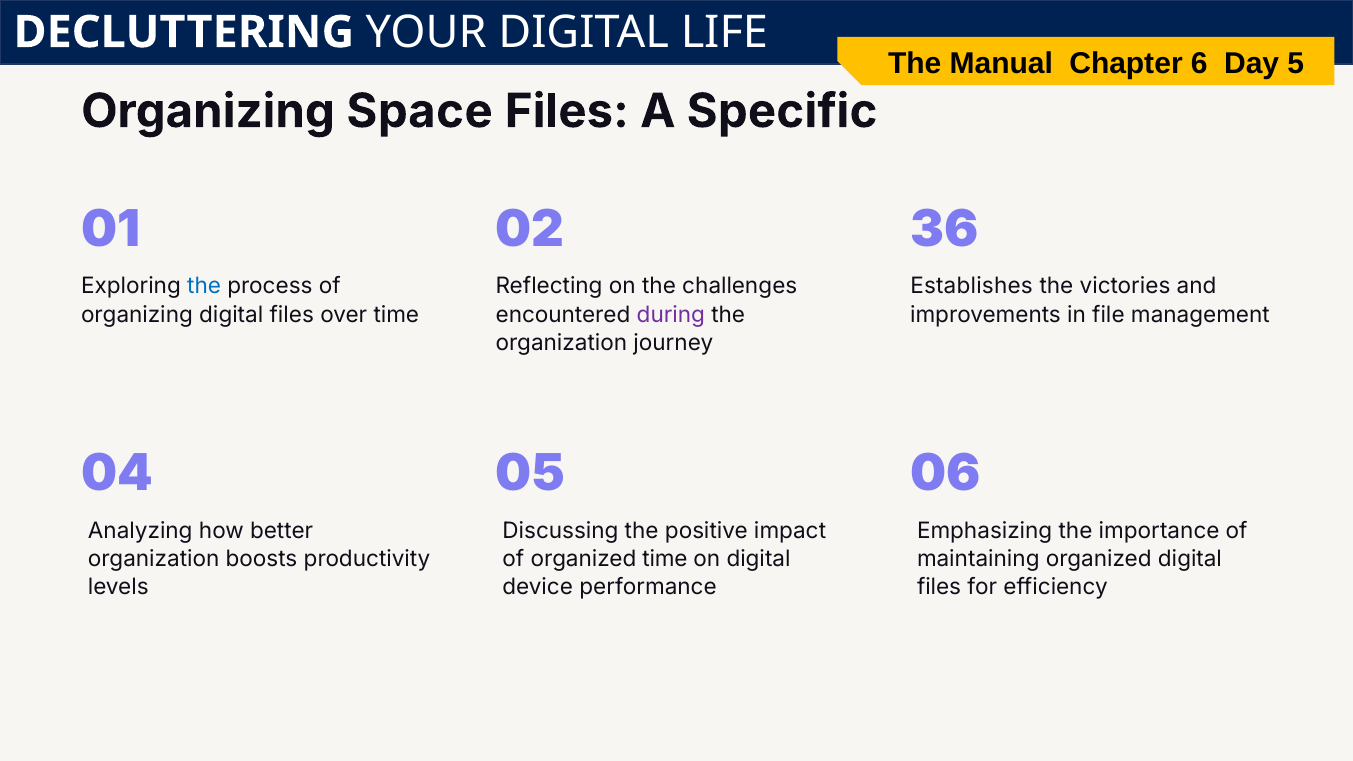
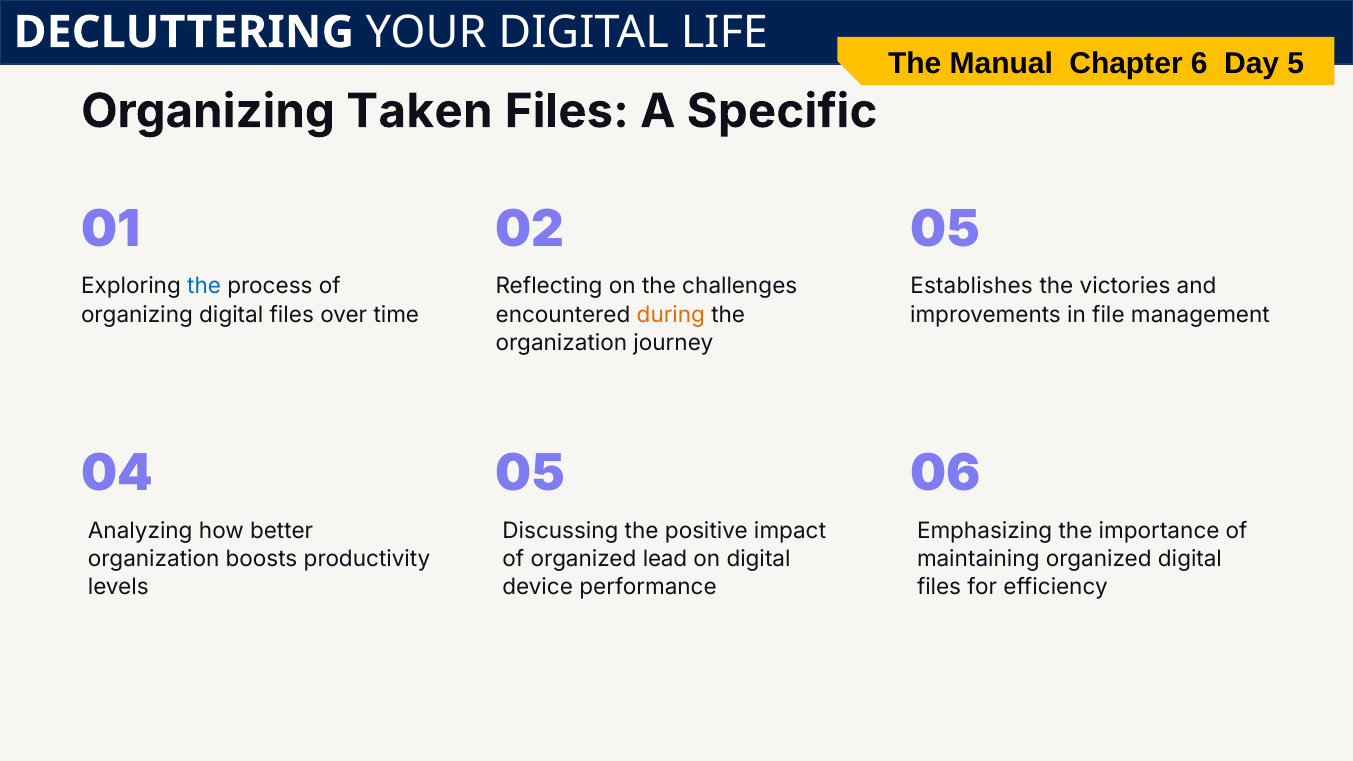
Space: Space -> Taken
02 36: 36 -> 05
during colour: purple -> orange
organized time: time -> lead
